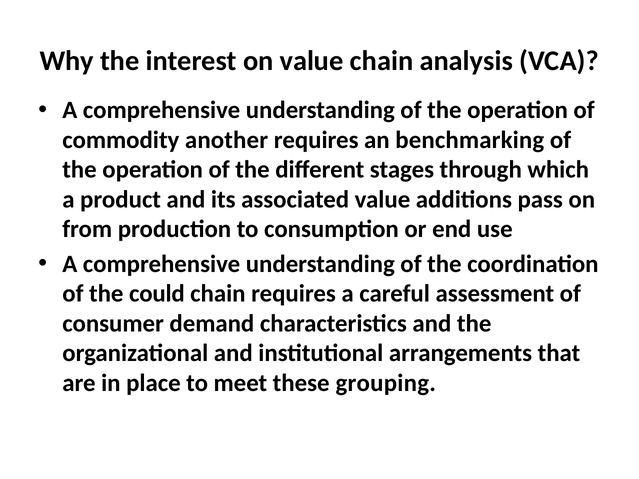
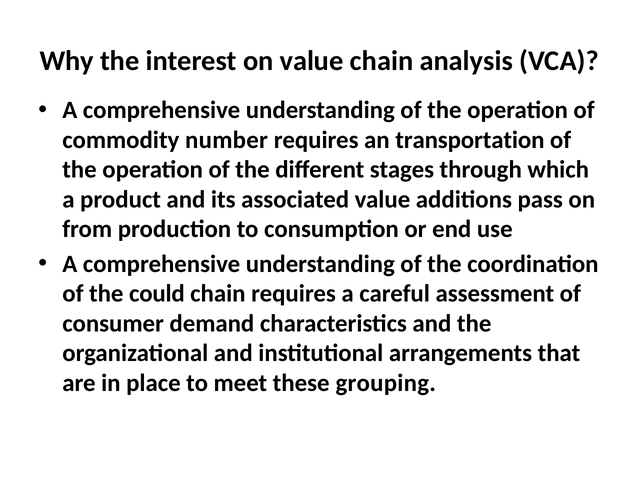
another: another -> number
benchmarking: benchmarking -> transportation
